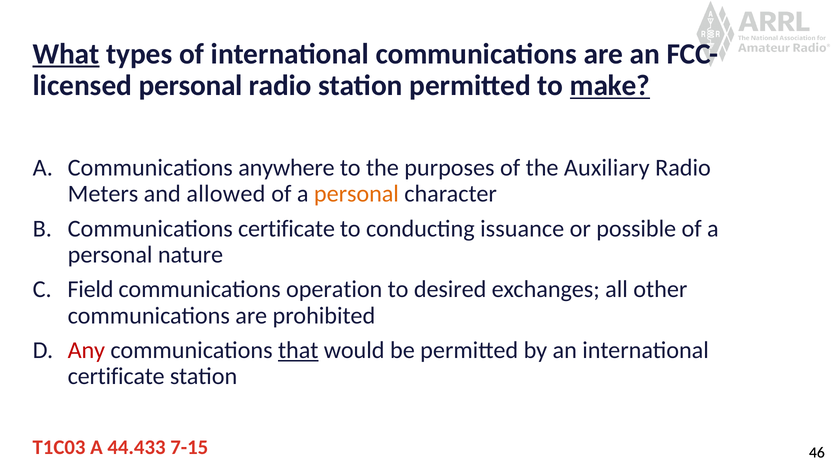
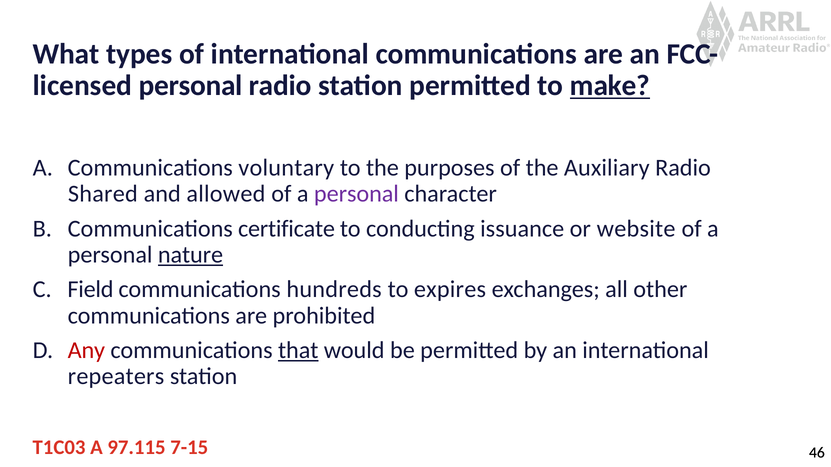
What underline: present -> none
anywhere: anywhere -> voluntary
Meters: Meters -> Shared
personal at (356, 194) colour: orange -> purple
possible: possible -> website
nature underline: none -> present
operation: operation -> hundreds
desired: desired -> expires
certificate at (116, 377): certificate -> repeaters
44.433: 44.433 -> 97.115
